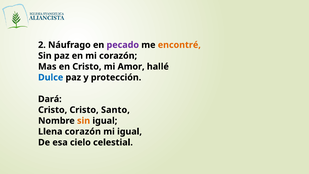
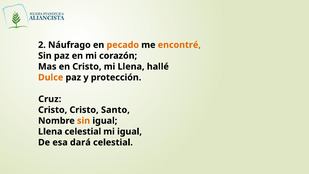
pecado colour: purple -> orange
mi Amor: Amor -> Llena
Dulce colour: blue -> orange
Dará: Dará -> Cruz
Llena corazón: corazón -> celestial
cielo: cielo -> dará
